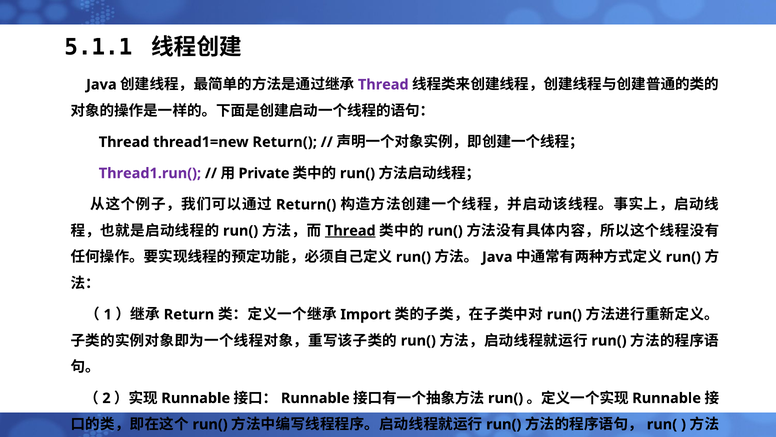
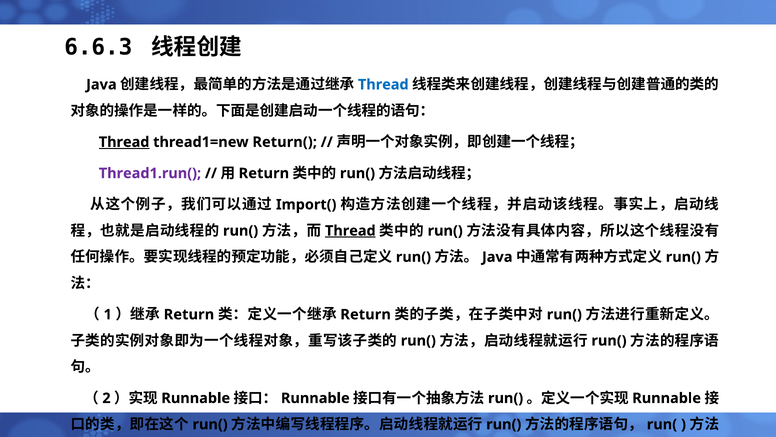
5.1.1: 5.1.1 -> 6.6.3
Thread at (383, 84) colour: purple -> blue
Thread at (124, 142) underline: none -> present
Private at (264, 173): Private -> Return
Return( at (306, 204): Return( -> Import(
Import at (366, 314): Import -> Return
